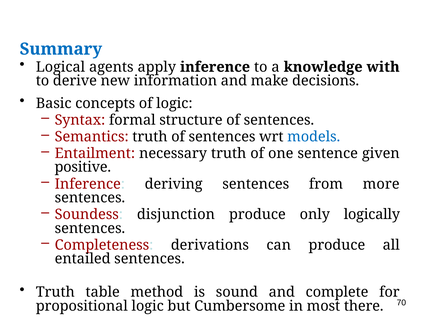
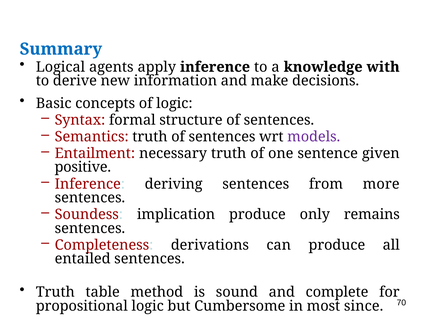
models colour: blue -> purple
disjunction: disjunction -> implication
logically: logically -> remains
there: there -> since
